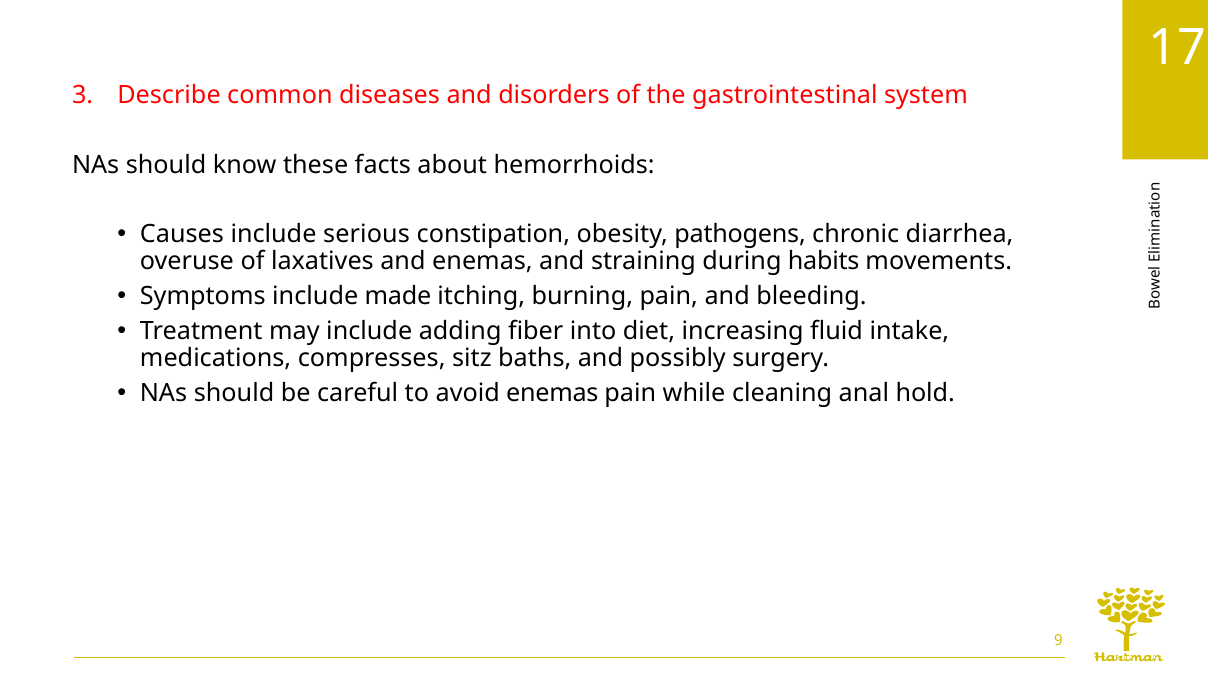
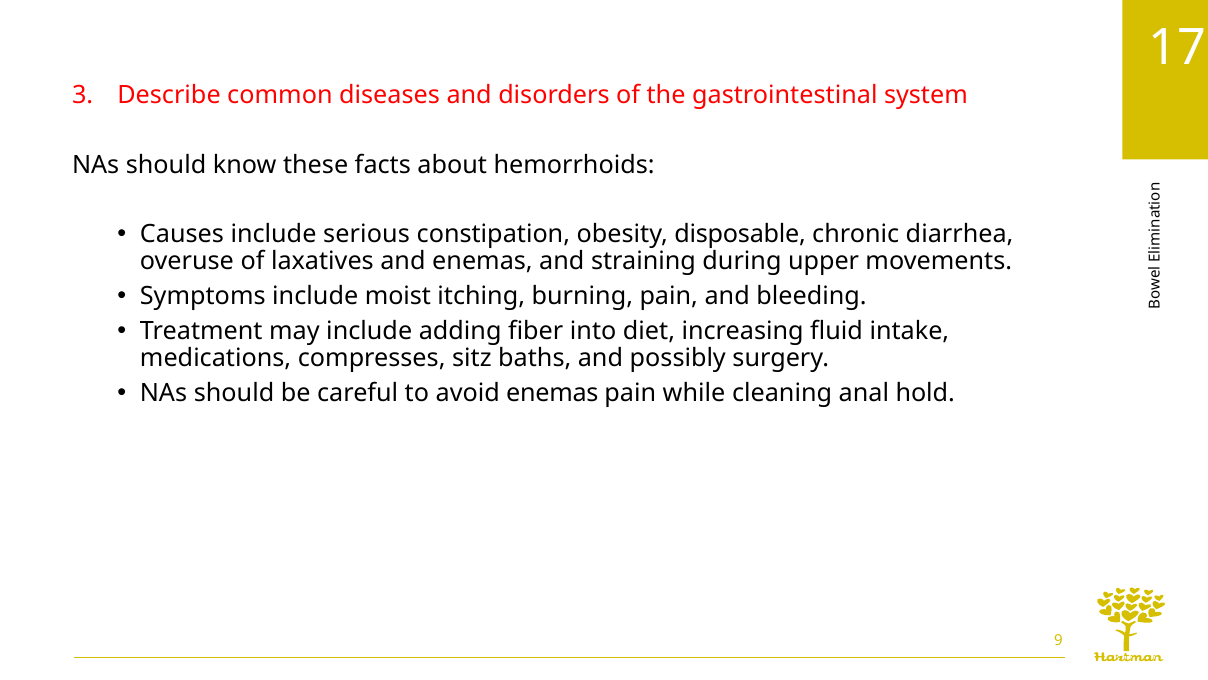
pathogens: pathogens -> disposable
habits: habits -> upper
made: made -> moist
